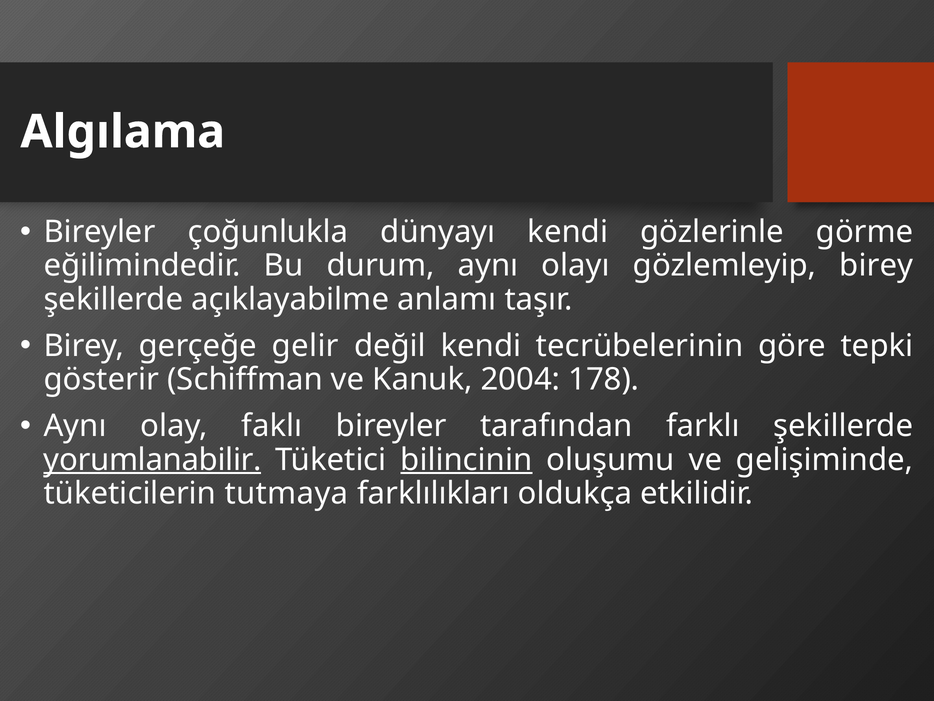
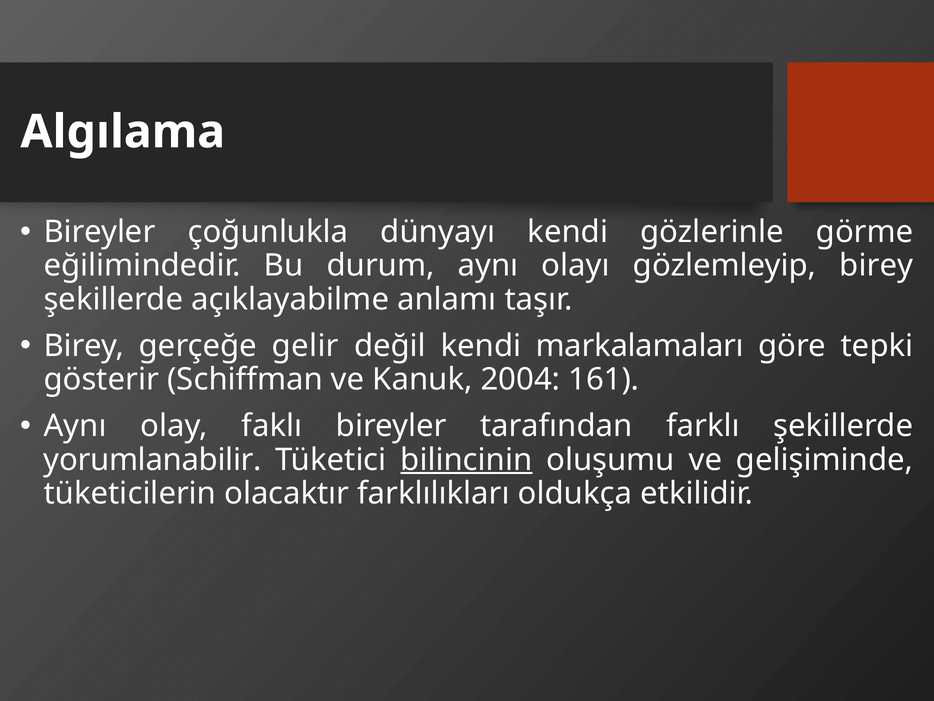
tecrübelerinin: tecrübelerinin -> markalamaları
178: 178 -> 161
yorumlanabilir underline: present -> none
tutmaya: tutmaya -> olacaktır
